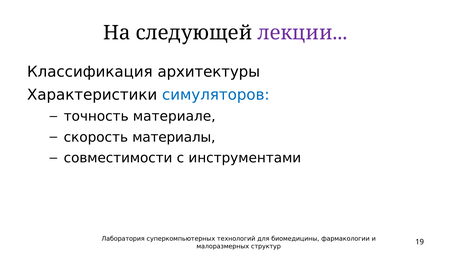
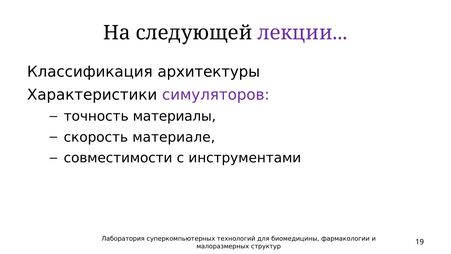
симуляторов colour: blue -> purple
материале: материале -> материалы
материалы: материалы -> материале
